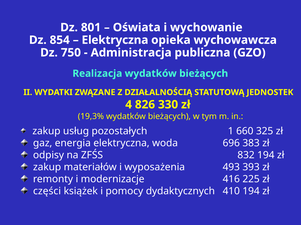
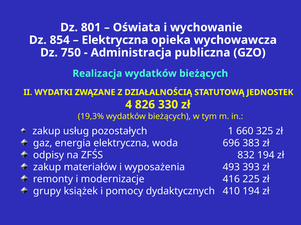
części: części -> grupy
